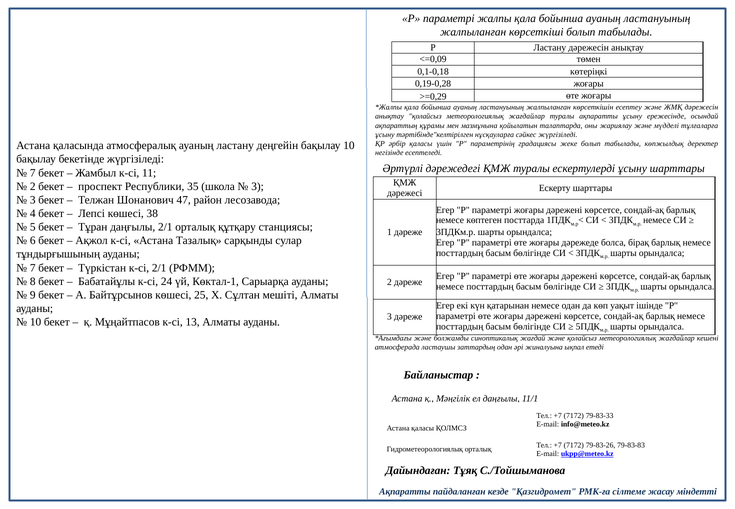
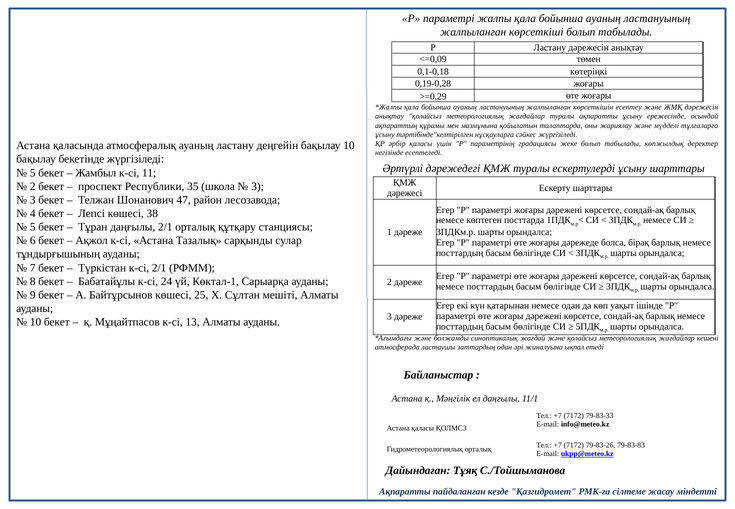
7 at (33, 173): 7 -> 5
